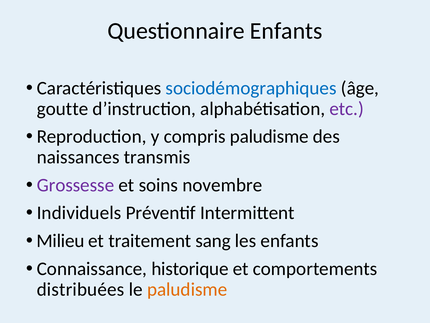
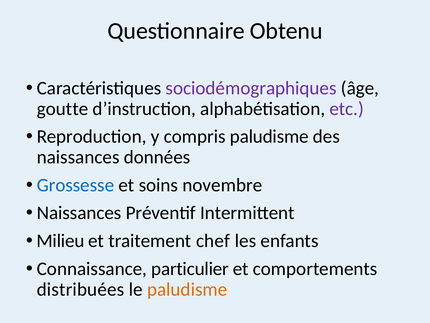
Questionnaire Enfants: Enfants -> Obtenu
sociodémographiques colour: blue -> purple
transmis: transmis -> données
Grossesse colour: purple -> blue
Individuels at (79, 213): Individuels -> Naissances
sang: sang -> chef
historique: historique -> particulier
